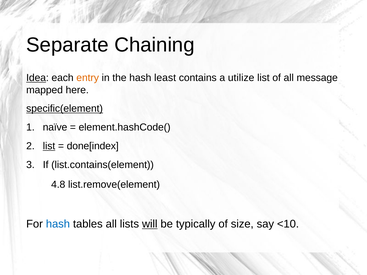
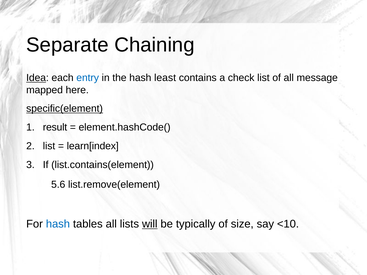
entry colour: orange -> blue
utilize: utilize -> check
naïve: naïve -> result
list at (49, 146) underline: present -> none
done[index: done[index -> learn[index
4.8: 4.8 -> 5.6
